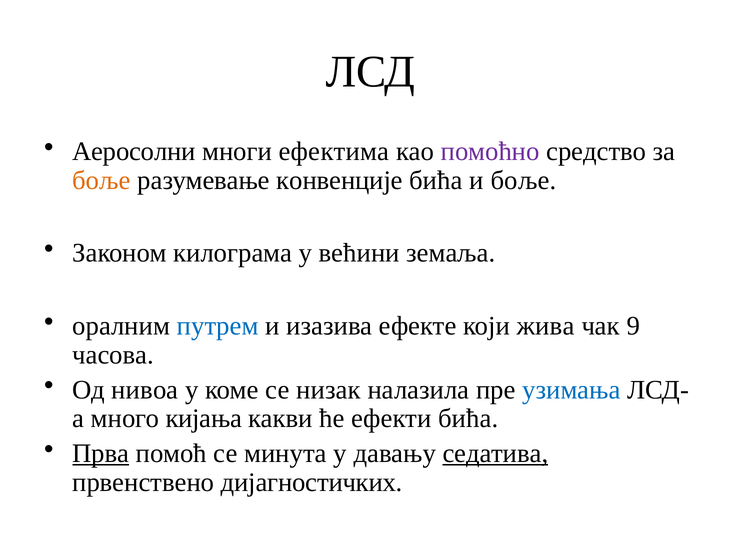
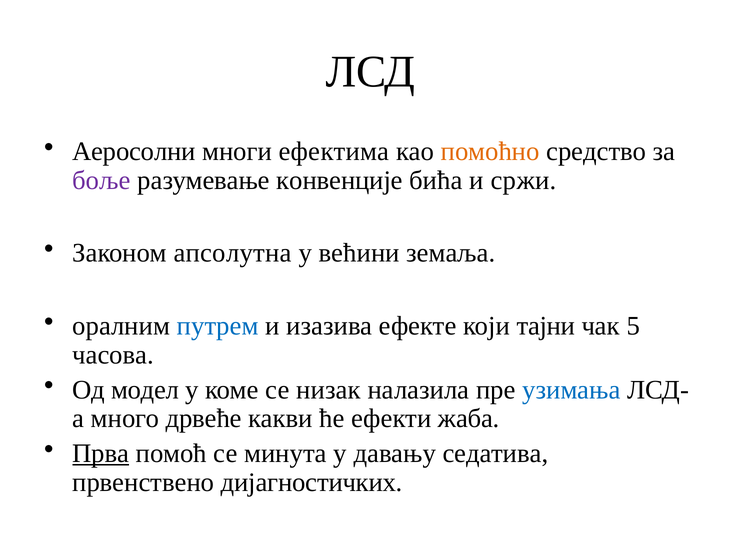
помоћно colour: purple -> orange
боље at (101, 180) colour: orange -> purple
и боље: боље -> сржи
килограма: килограма -> апсолутна
жива: жива -> тајни
9: 9 -> 5
нивоа: нивоа -> модел
кијања: кијања -> дрвеће
ефекти бића: бића -> жаба
седатива underline: present -> none
